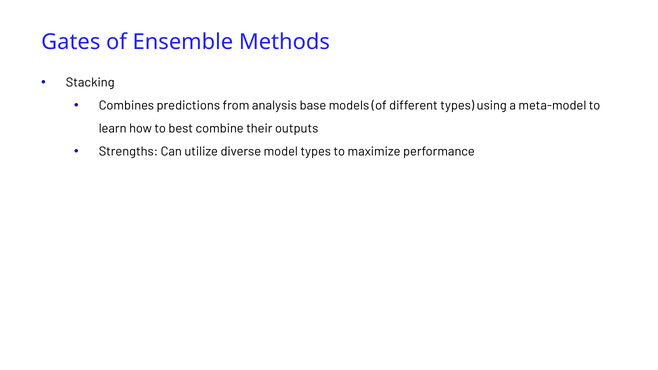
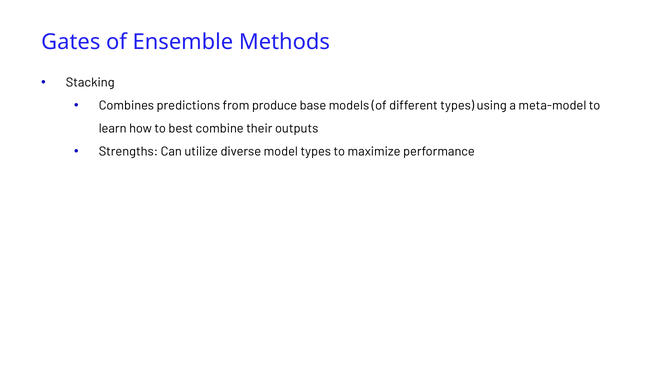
analysis: analysis -> produce
